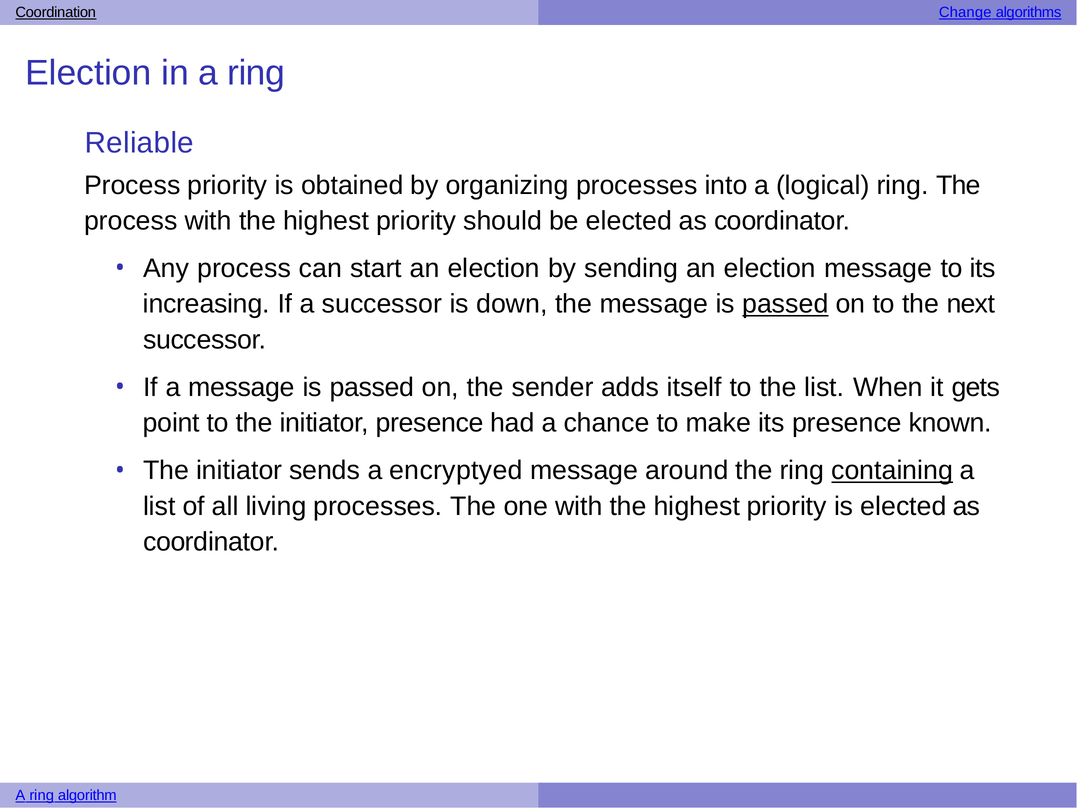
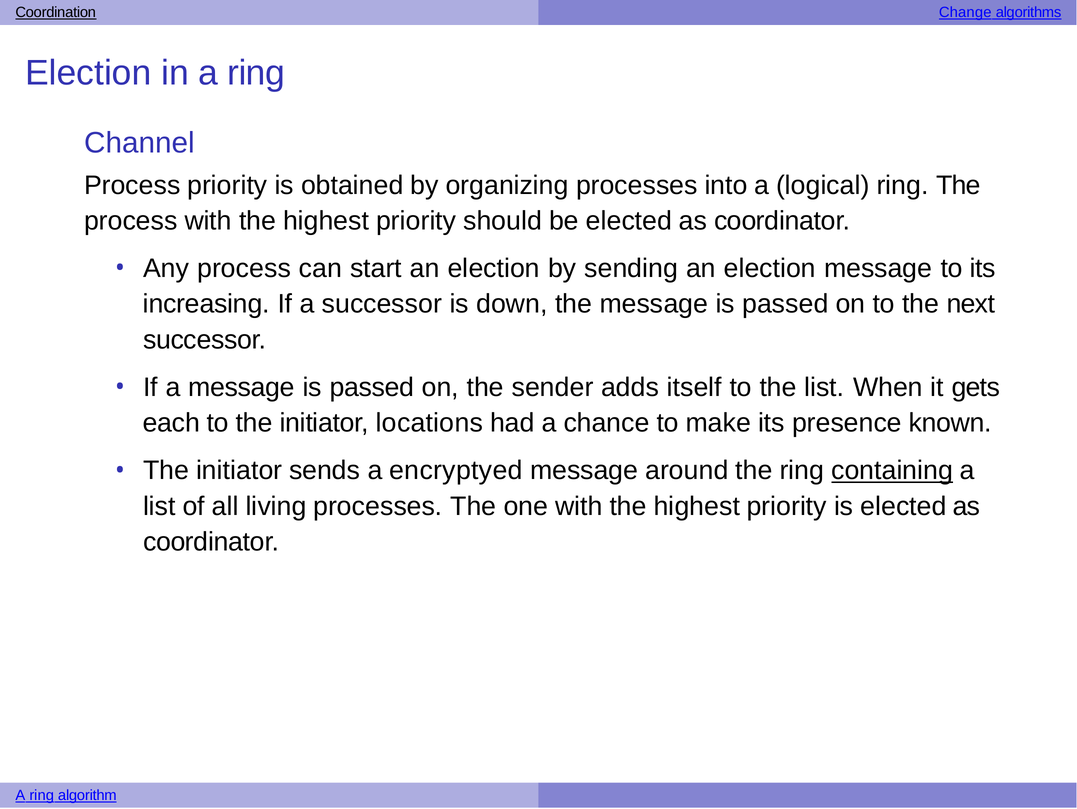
Reliable: Reliable -> Channel
passed at (785, 304) underline: present -> none
point: point -> each
initiator presence: presence -> locations
